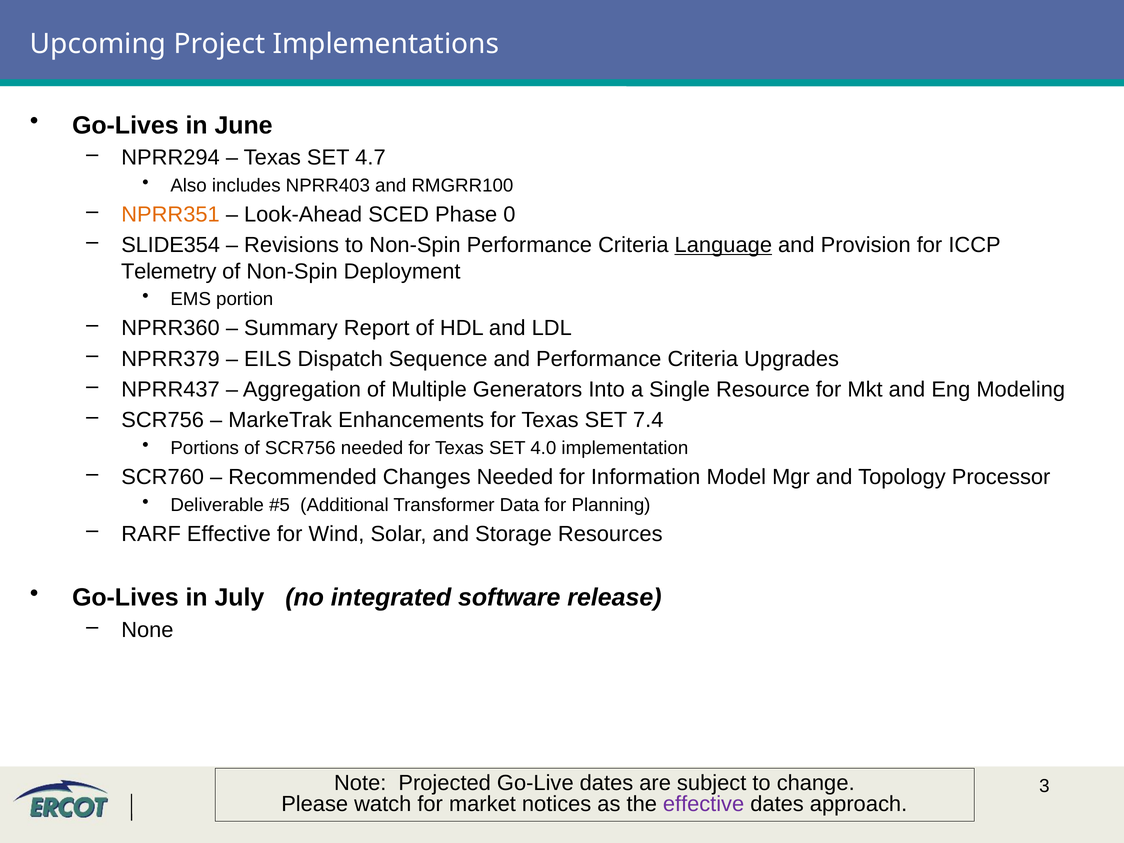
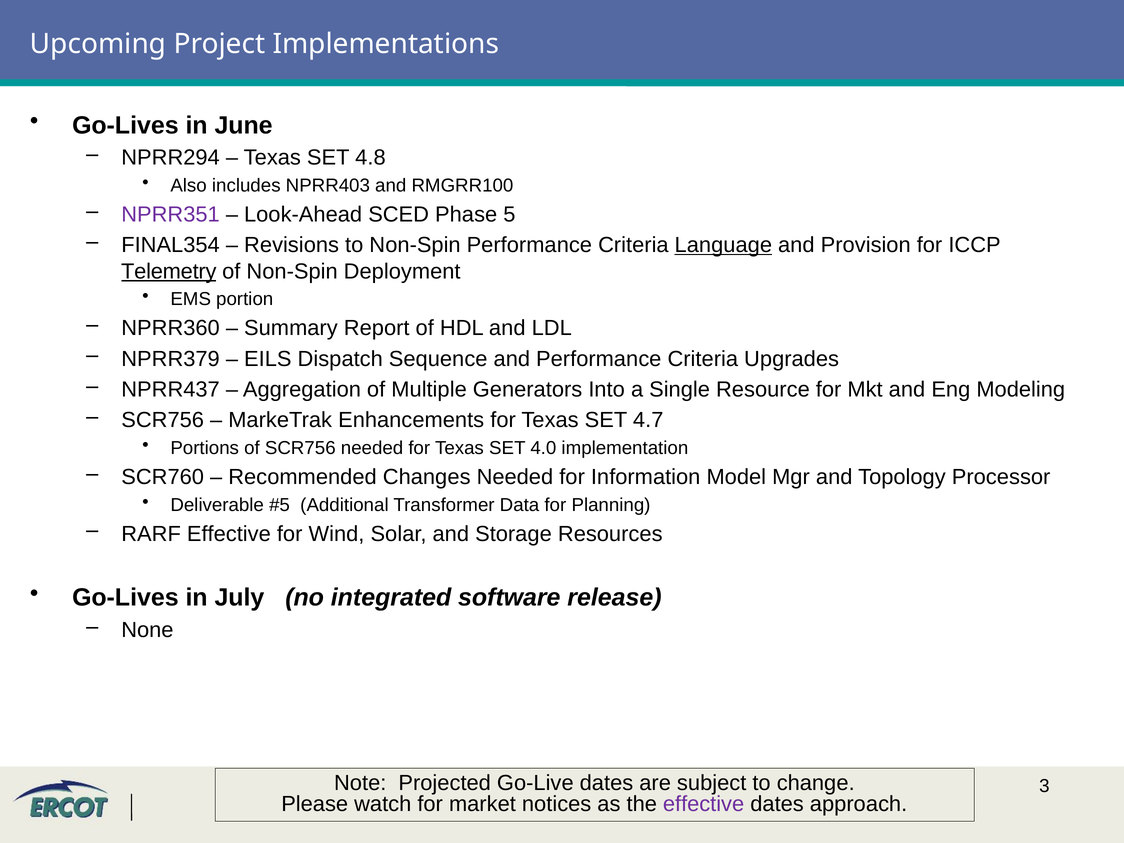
4.7: 4.7 -> 4.8
NPRR351 colour: orange -> purple
0: 0 -> 5
SLIDE354: SLIDE354 -> FINAL354
Telemetry underline: none -> present
7.4: 7.4 -> 4.7
